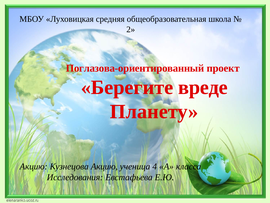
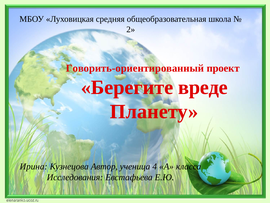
Поглазова-ориентированный: Поглазова-ориентированный -> Говорить-ориентированный
Акцию at (34, 166): Акцию -> Ирина
Кузнецова Акцию: Акцию -> Автор
